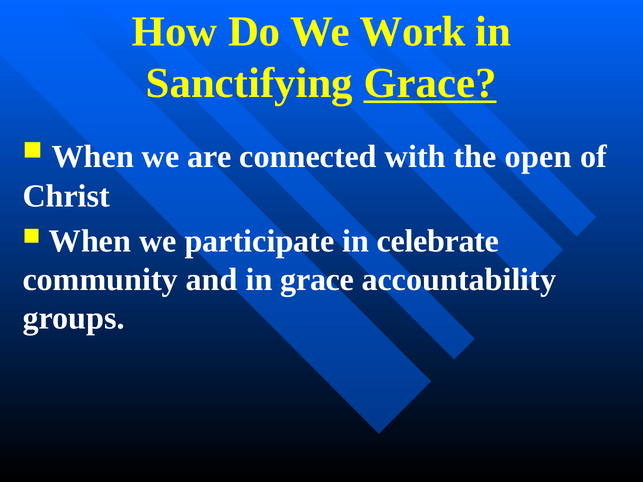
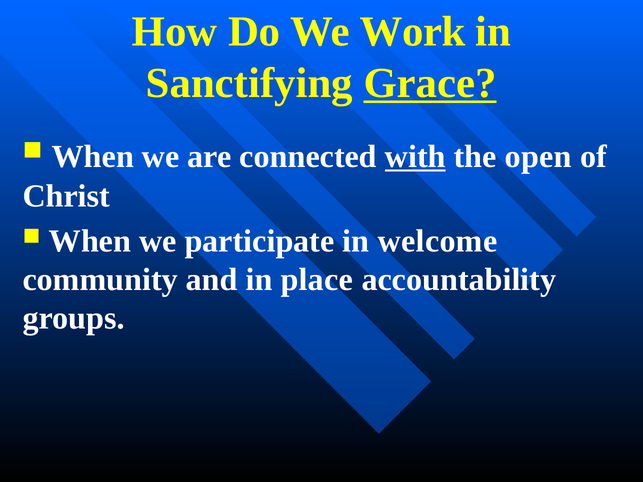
with underline: none -> present
celebrate: celebrate -> welcome
in grace: grace -> place
